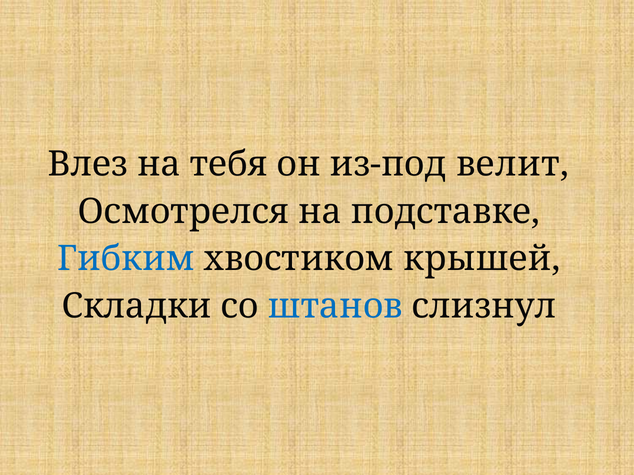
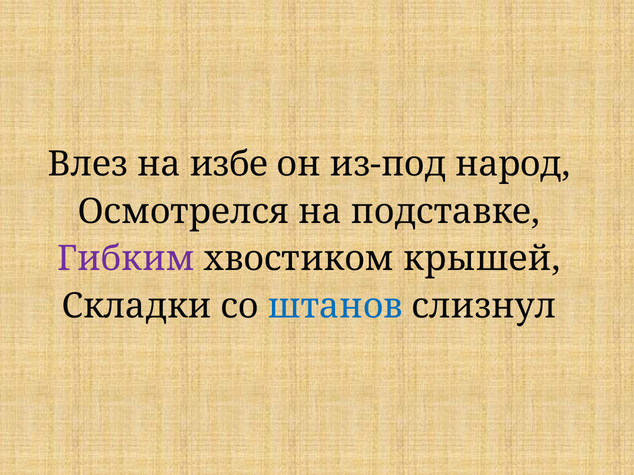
тебя: тебя -> избе
велит: велит -> народ
Гибким colour: blue -> purple
